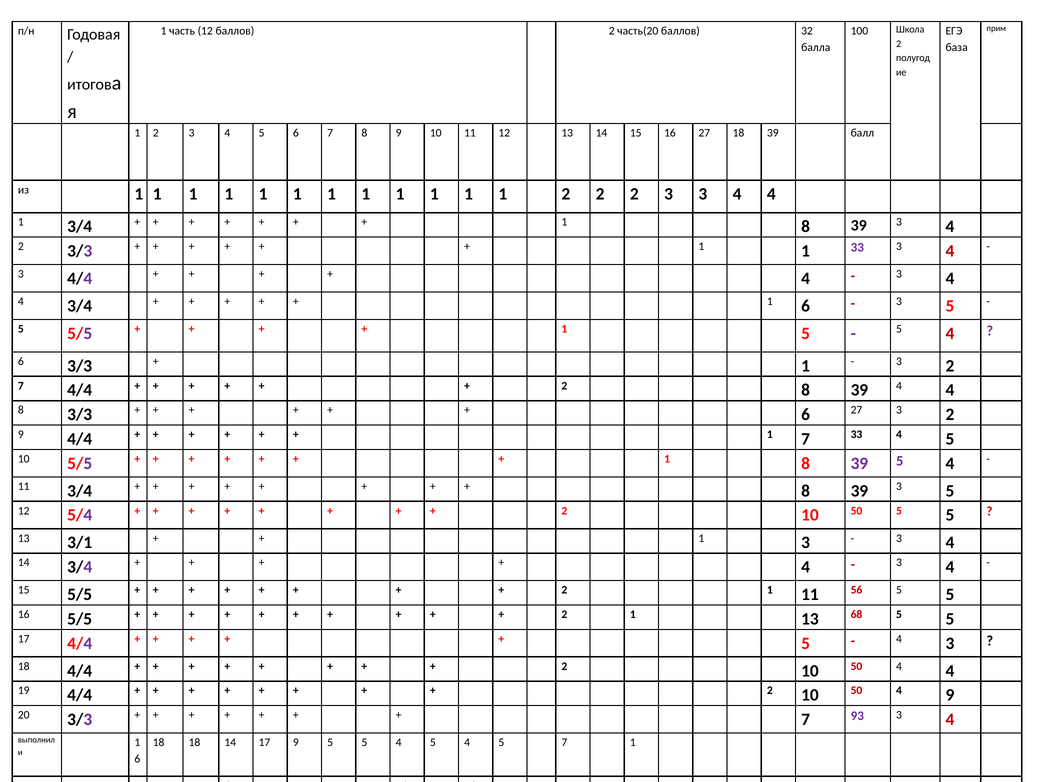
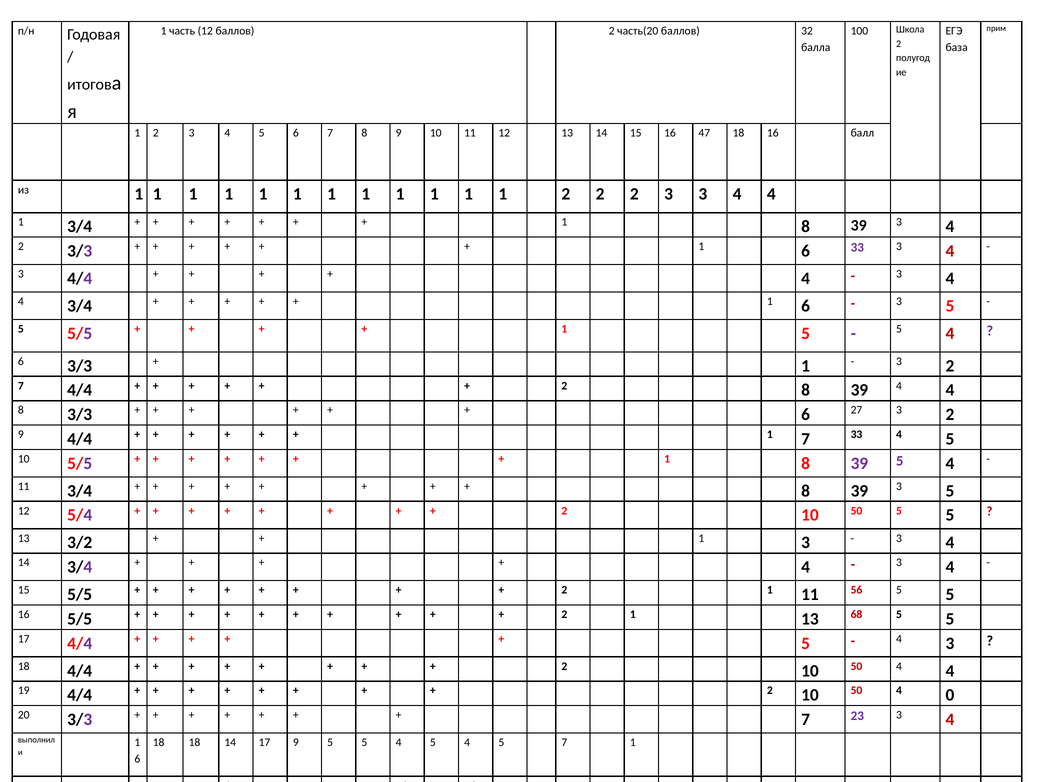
16 27: 27 -> 47
18 39: 39 -> 16
1 at (806, 251): 1 -> 6
3/1: 3/1 -> 3/2
4 9: 9 -> 0
93: 93 -> 23
